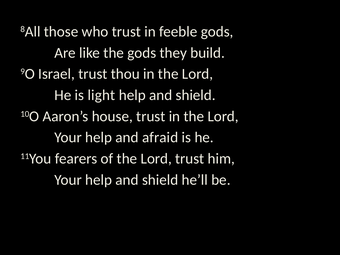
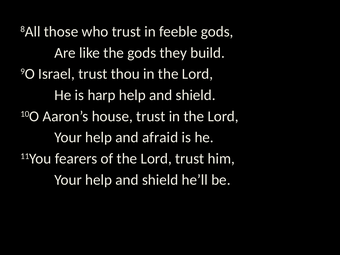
light: light -> harp
